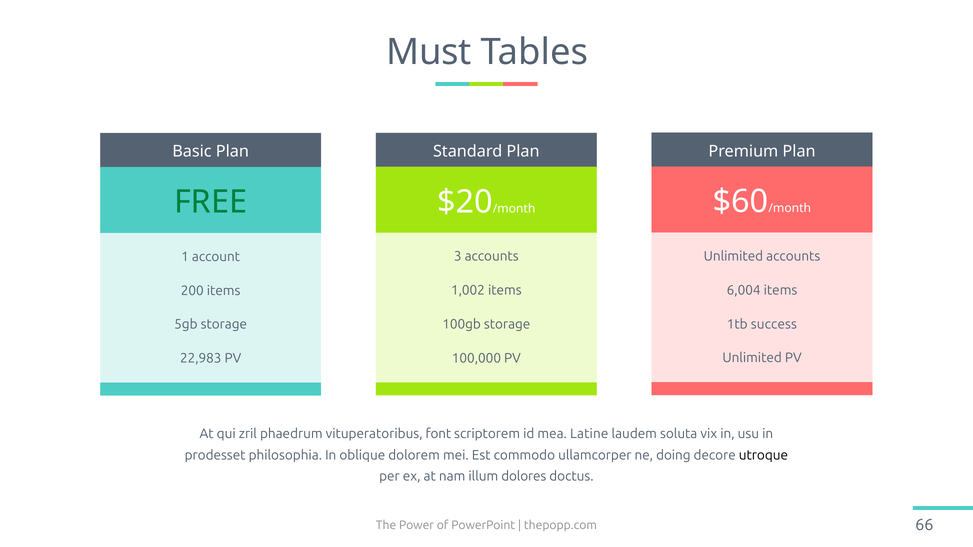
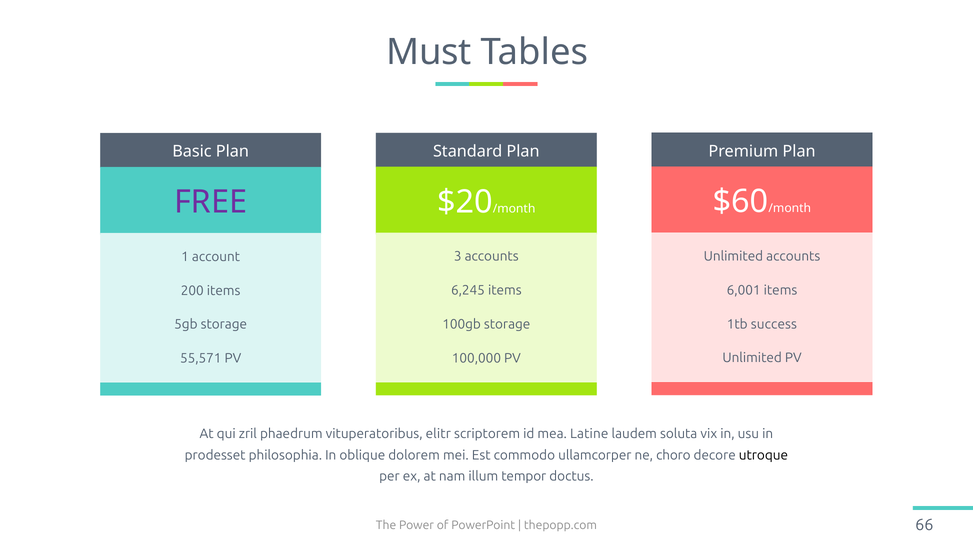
FREE colour: green -> purple
6,004: 6,004 -> 6,001
1,002: 1,002 -> 6,245
22,983: 22,983 -> 55,571
font: font -> elitr
doing: doing -> choro
dolores: dolores -> tempor
